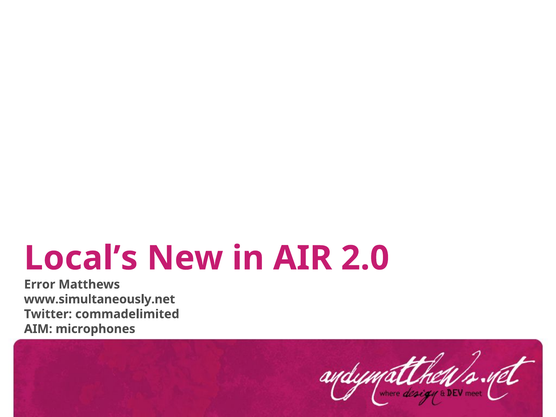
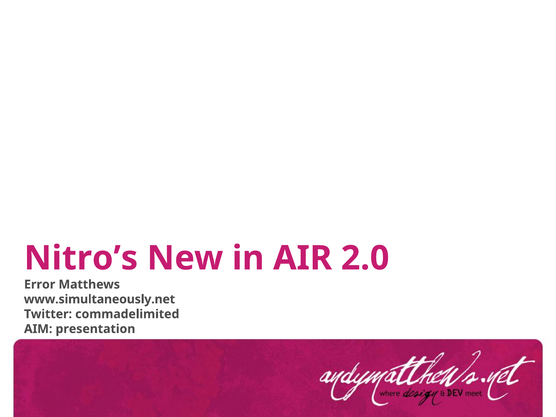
Local’s: Local’s -> Nitro’s
microphones: microphones -> presentation
